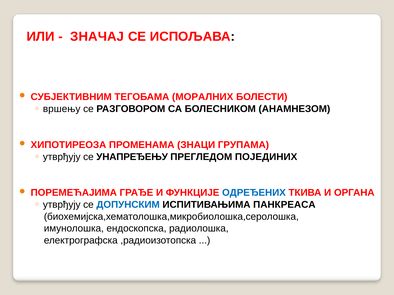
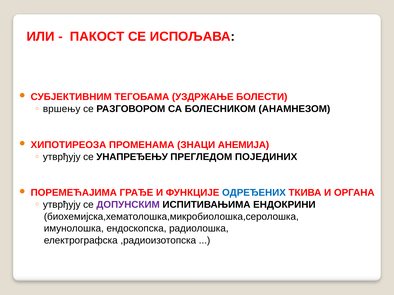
ЗНАЧАЈ: ЗНАЧАЈ -> ПАКОСТ
МОРАЛНИХ: МОРАЛНИХ -> УЗДРЖАЊЕ
ГРУПАМА: ГРУПАМА -> АНЕМИЈА
ДОПУНСКИМ colour: blue -> purple
ПАНКРЕАСА: ПАНКРЕАСА -> ЕНДОКРИНИ
